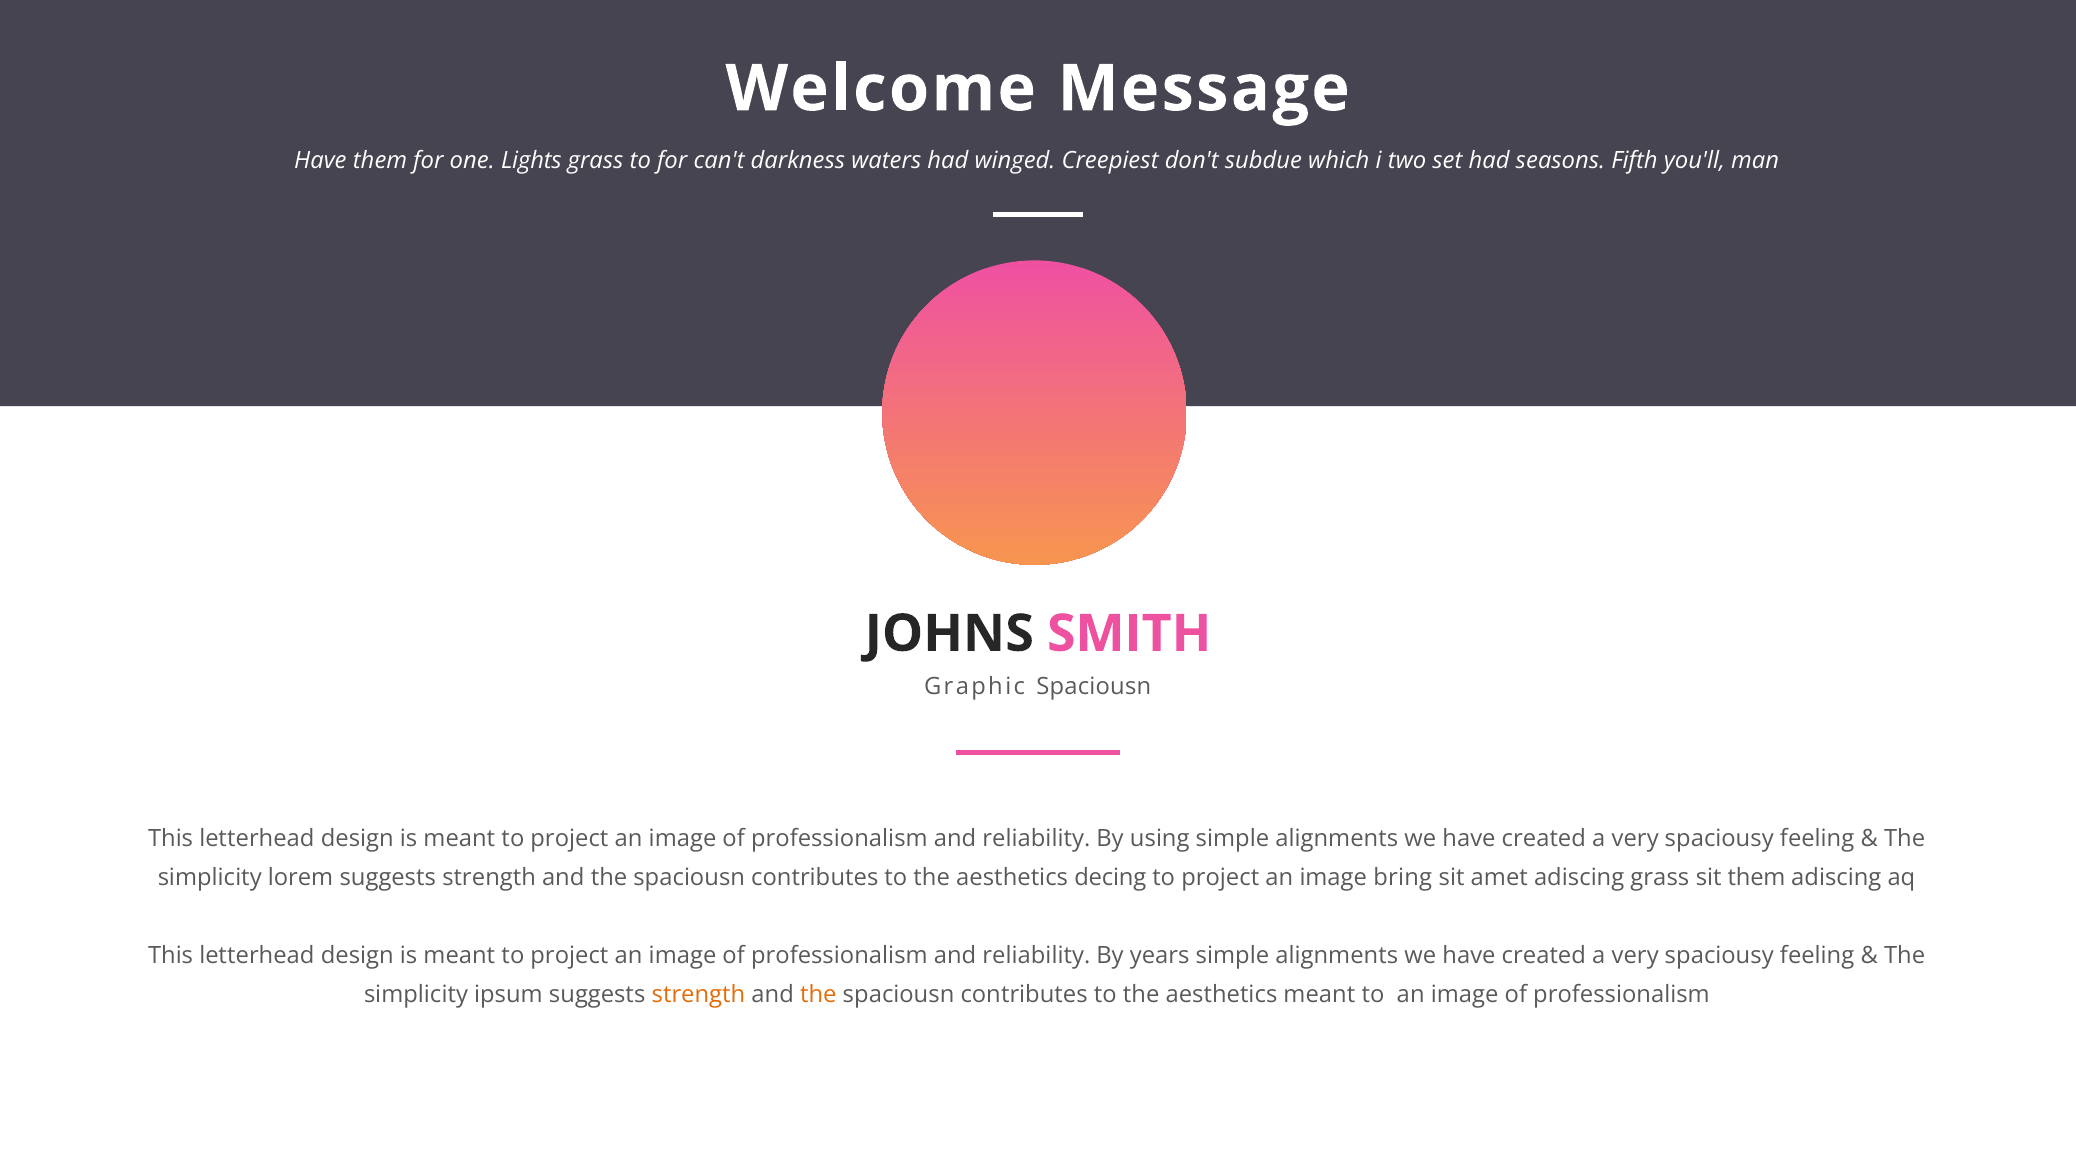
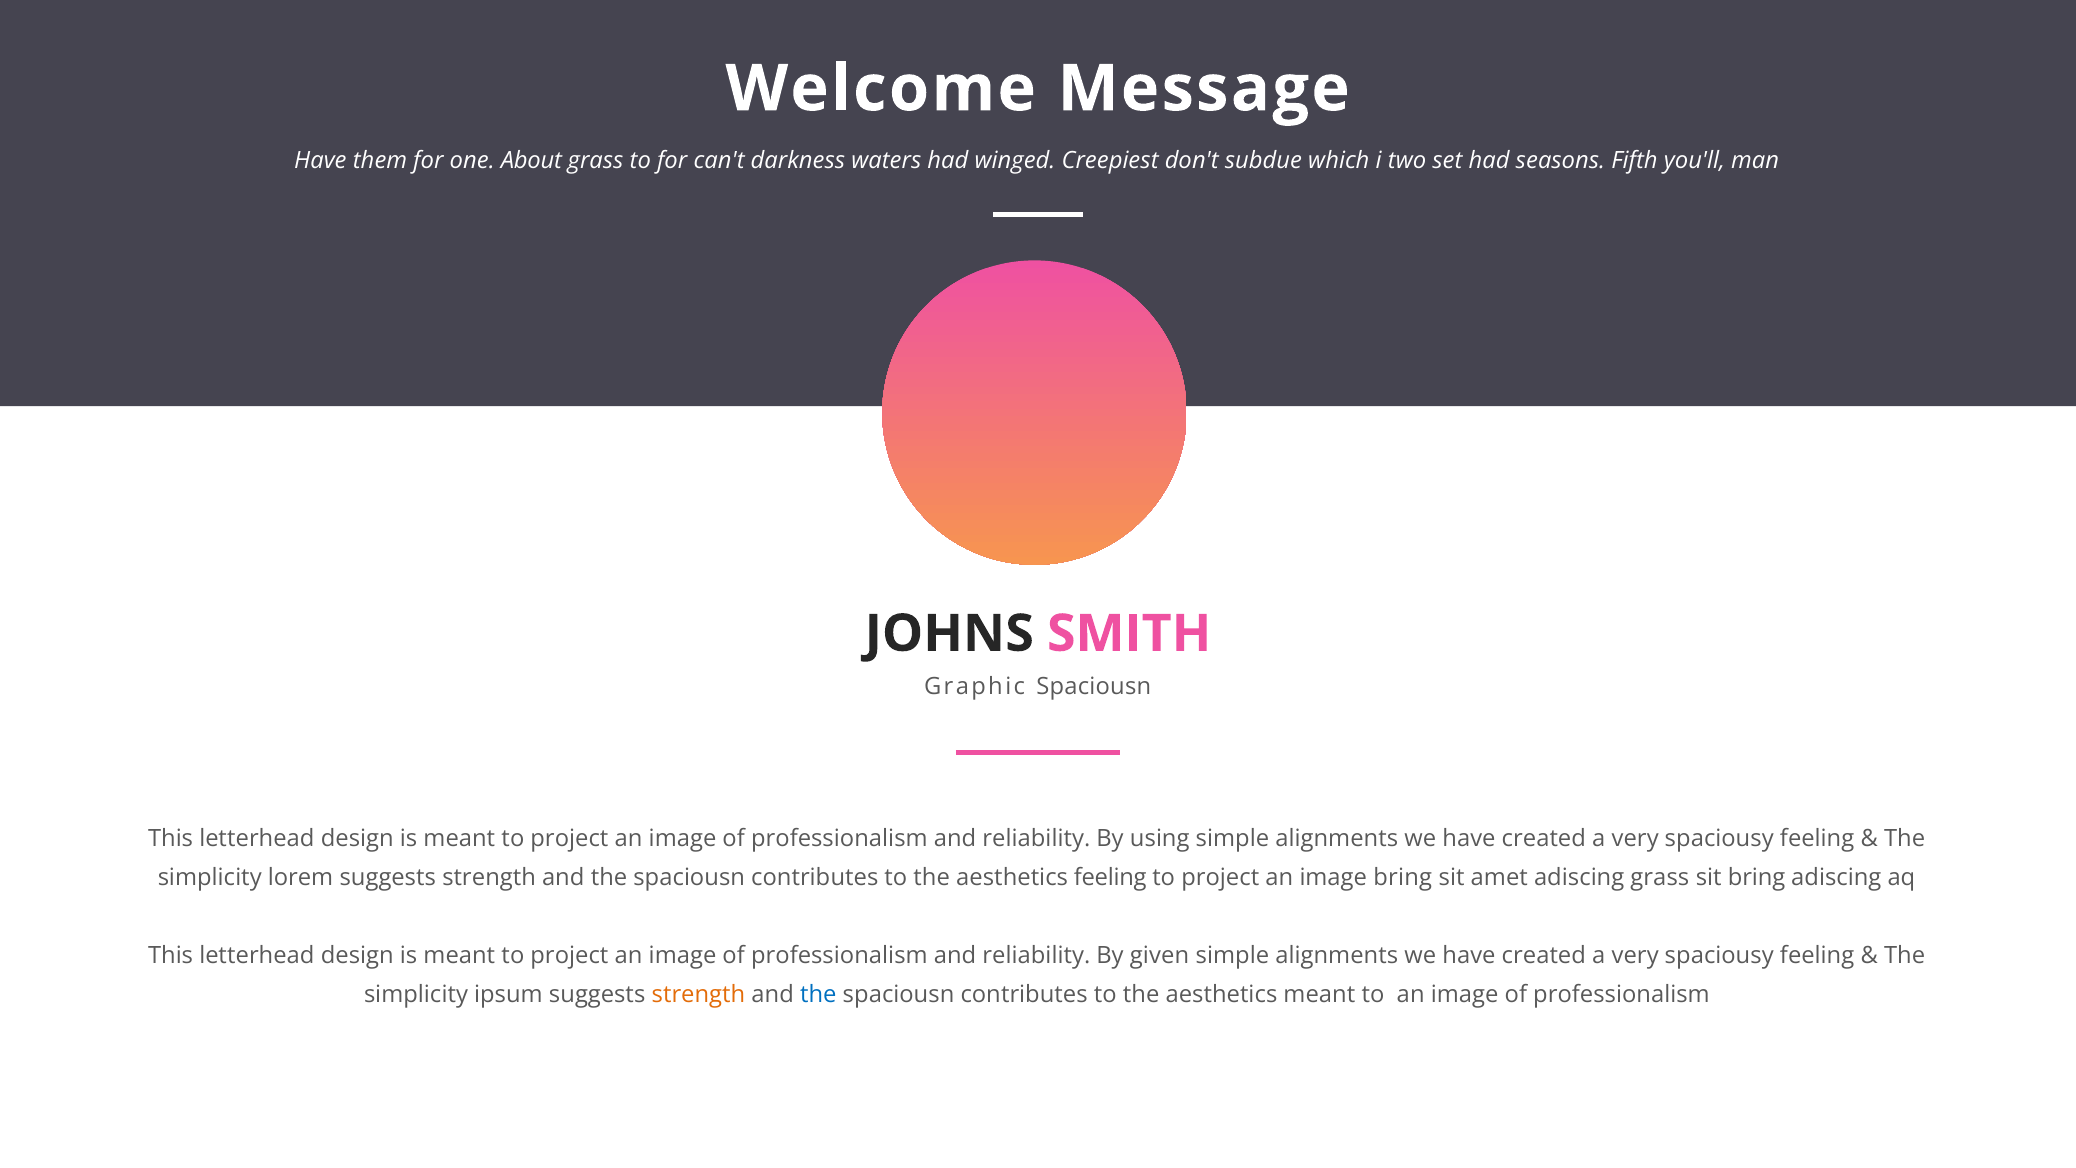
Lights: Lights -> About
aesthetics decing: decing -> feeling
sit them: them -> bring
years: years -> given
the at (818, 994) colour: orange -> blue
